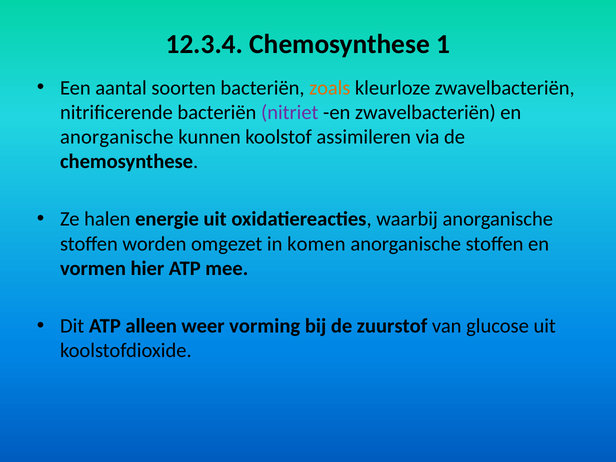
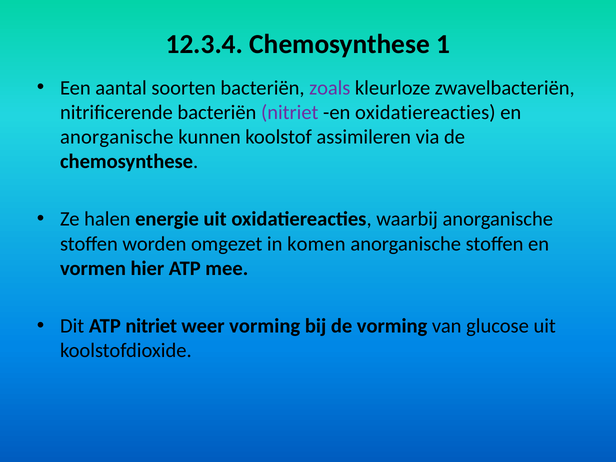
zoals colour: orange -> purple
en zwavelbacteriën: zwavelbacteriën -> oxidatiereacties
ATP alleen: alleen -> nitriet
de zuurstof: zuurstof -> vorming
